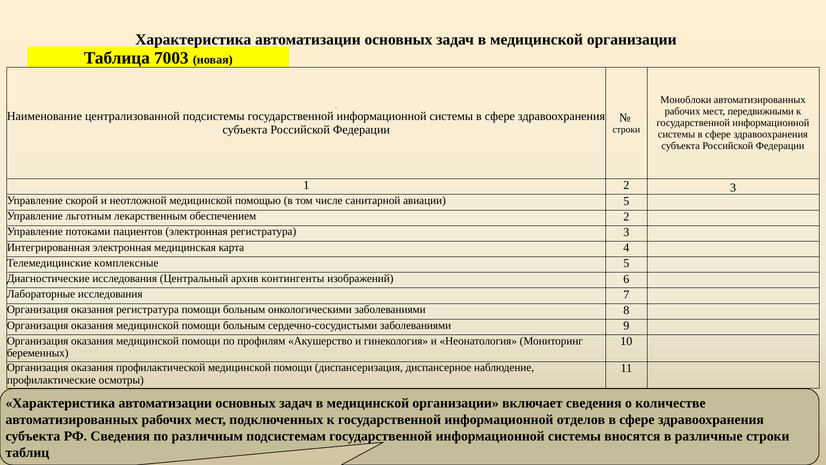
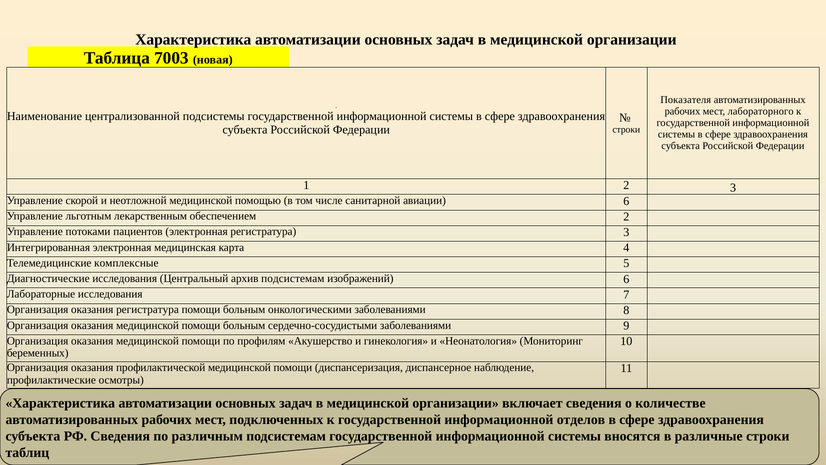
Моноблоки: Моноблоки -> Показателя
передвижными: передвижными -> лабораторного
авиации 5: 5 -> 6
архив контингенты: контингенты -> подсистемам
